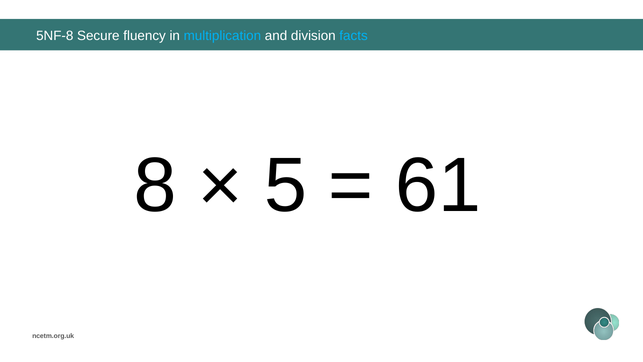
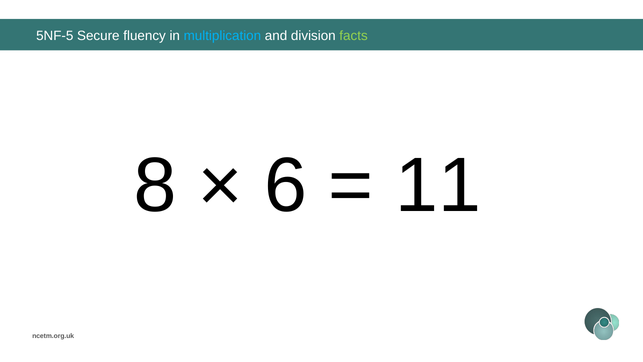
5NF-8: 5NF-8 -> 5NF-5
facts colour: light blue -> light green
5: 5 -> 6
61: 61 -> 11
